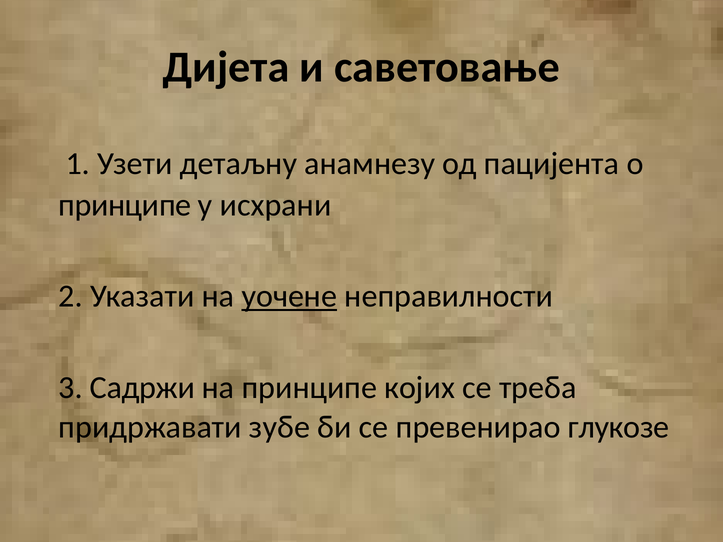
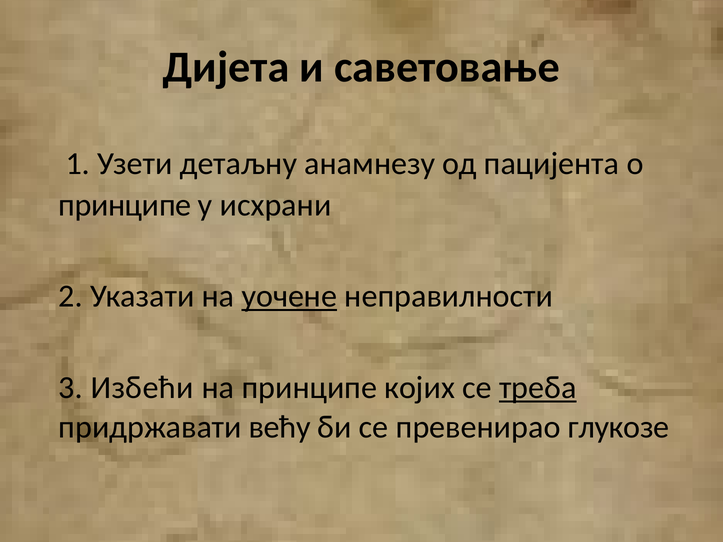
Садржи: Садржи -> Избећи
треба underline: none -> present
зубе: зубе -> већу
